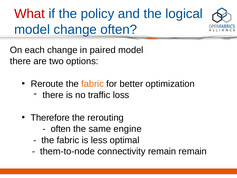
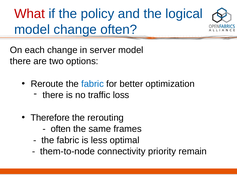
paired: paired -> server
fabric at (93, 84) colour: orange -> blue
engine: engine -> frames
connectivity remain: remain -> priority
